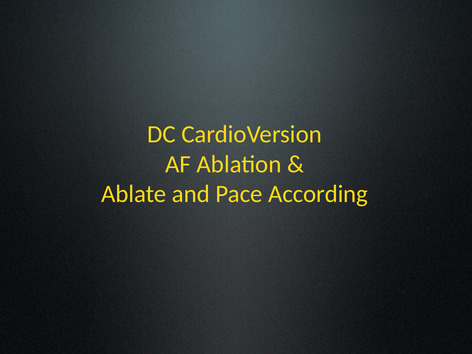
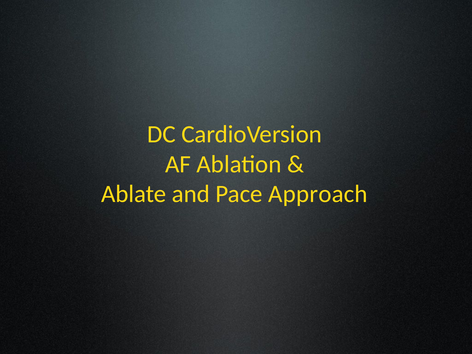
According: According -> Approach
